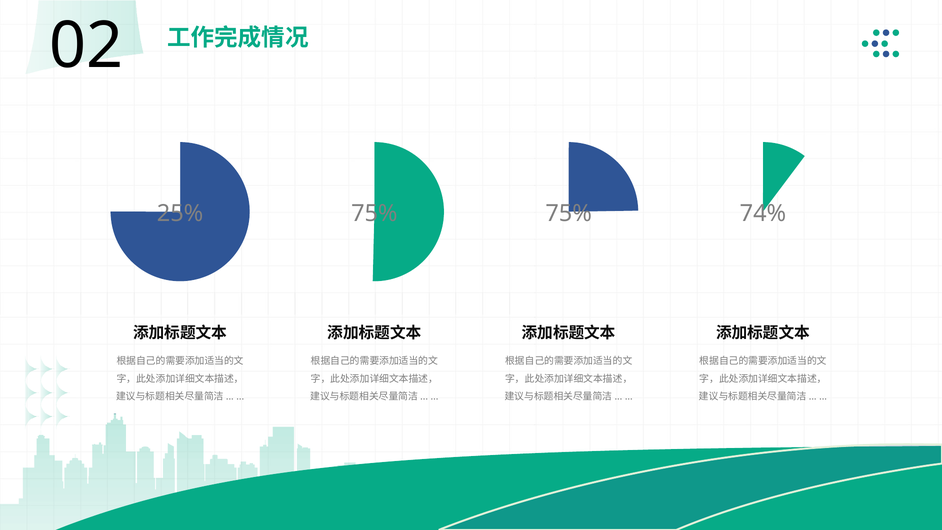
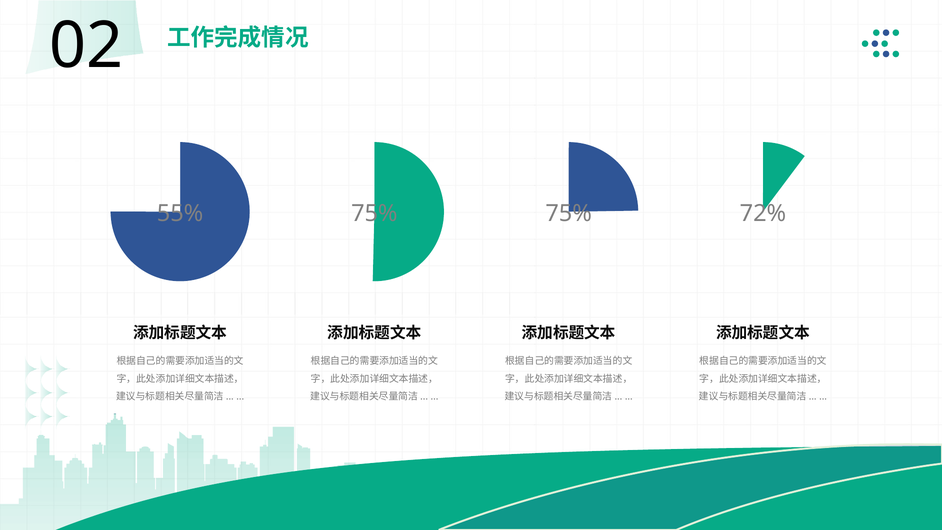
25%: 25% -> 55%
74%: 74% -> 72%
